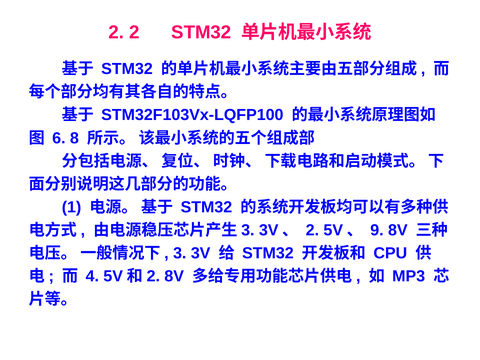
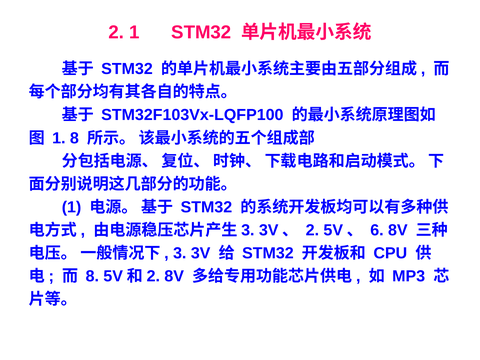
2 2: 2 -> 1
6 at (59, 138): 6 -> 1
9: 9 -> 6
4 at (92, 276): 4 -> 8
